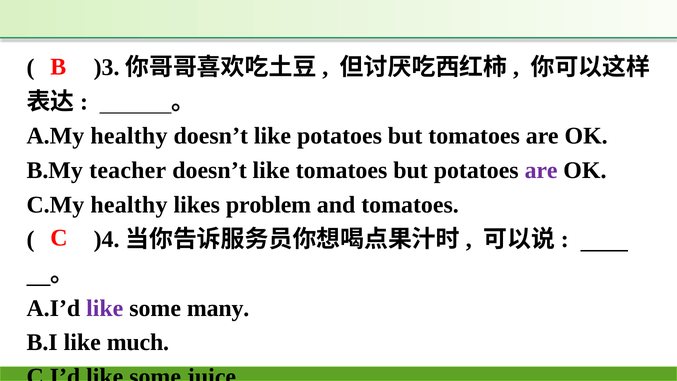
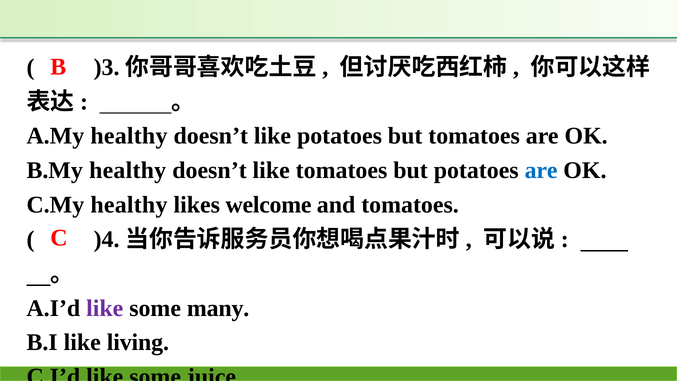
B.My teacher: teacher -> healthy
are at (541, 170) colour: purple -> blue
problem: problem -> welcome
much: much -> living
